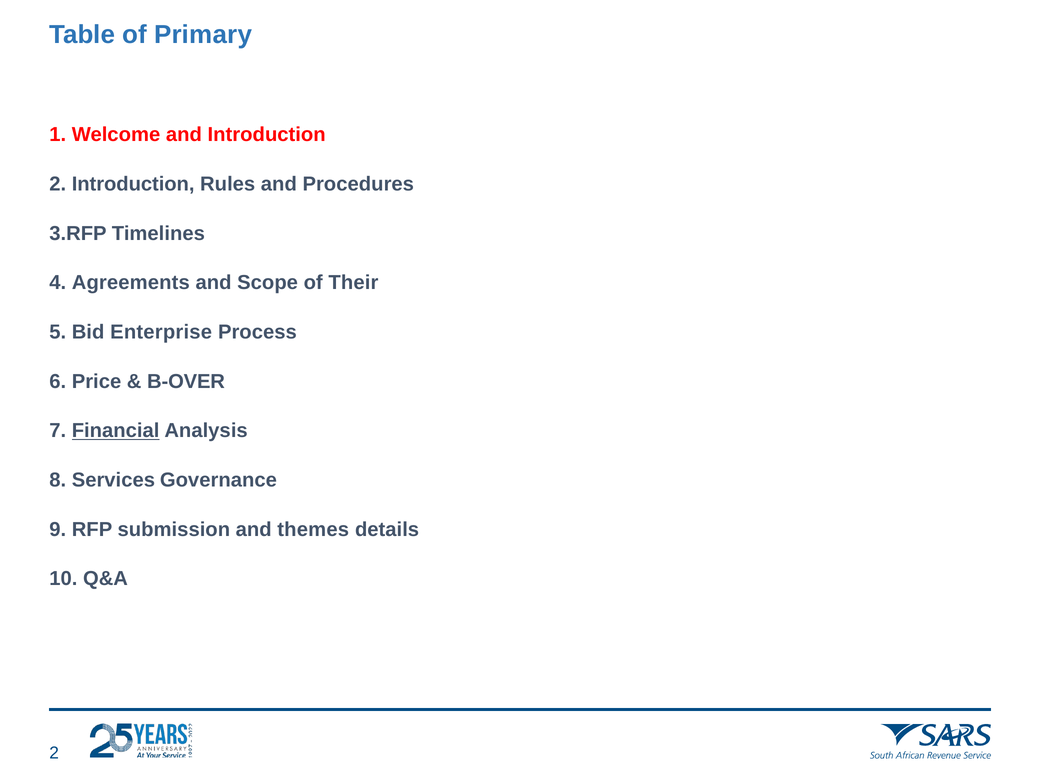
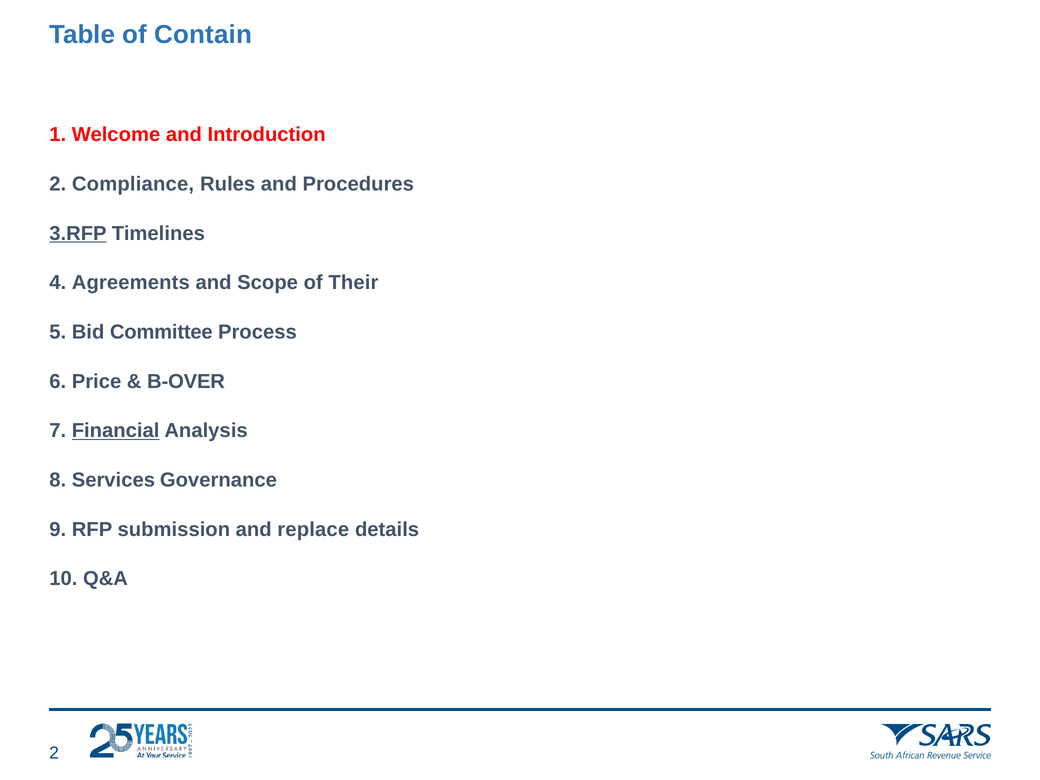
Primary: Primary -> Contain
2 Introduction: Introduction -> Compliance
3.RFP underline: none -> present
Enterprise: Enterprise -> Committee
themes: themes -> replace
